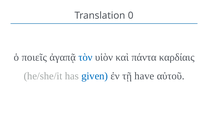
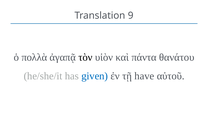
0: 0 -> 9
ποιεῖς: ποιεῖς -> πολλὰ
τὸν colour: blue -> black
καρδίαις: καρδίαις -> θανάτου
